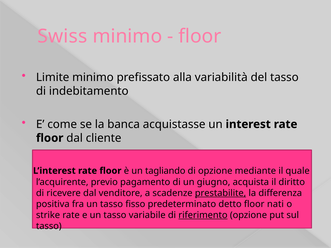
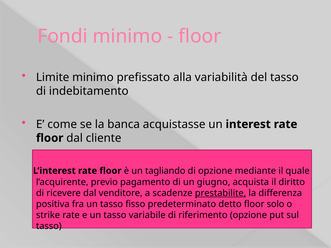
Swiss: Swiss -> Fondi
nati: nati -> solo
riferimento underline: present -> none
